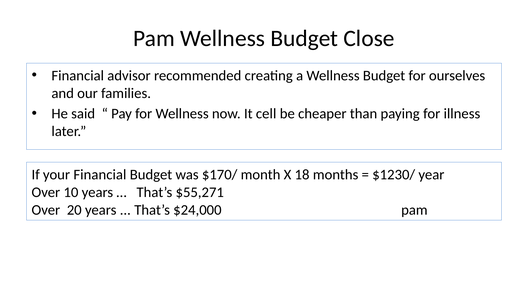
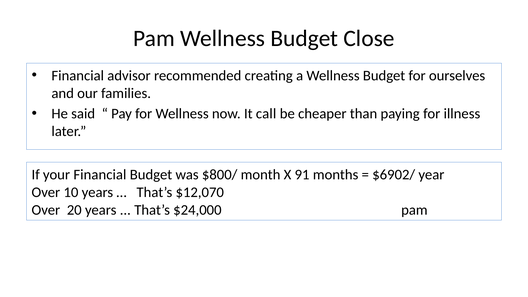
cell: cell -> call
$170/: $170/ -> $800/
18: 18 -> 91
$1230/: $1230/ -> $6902/
$55,271: $55,271 -> $12,070
